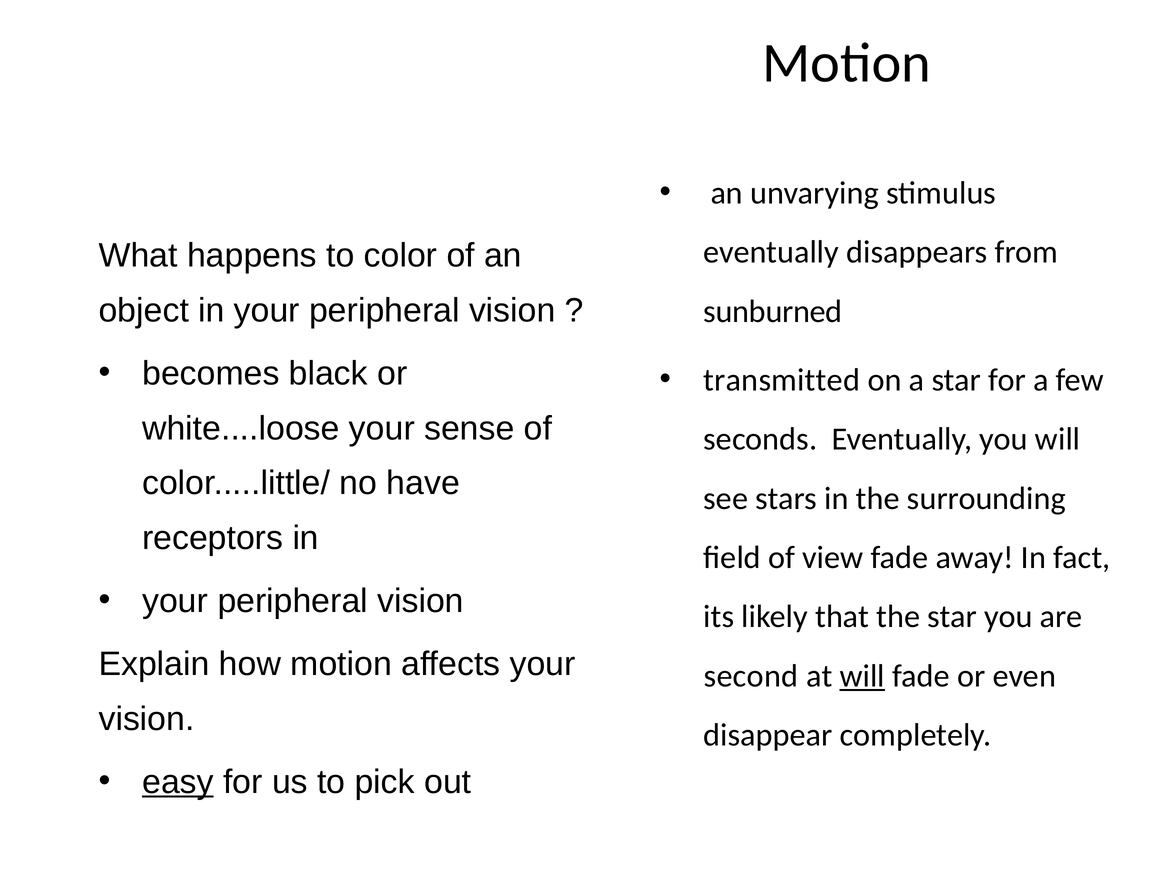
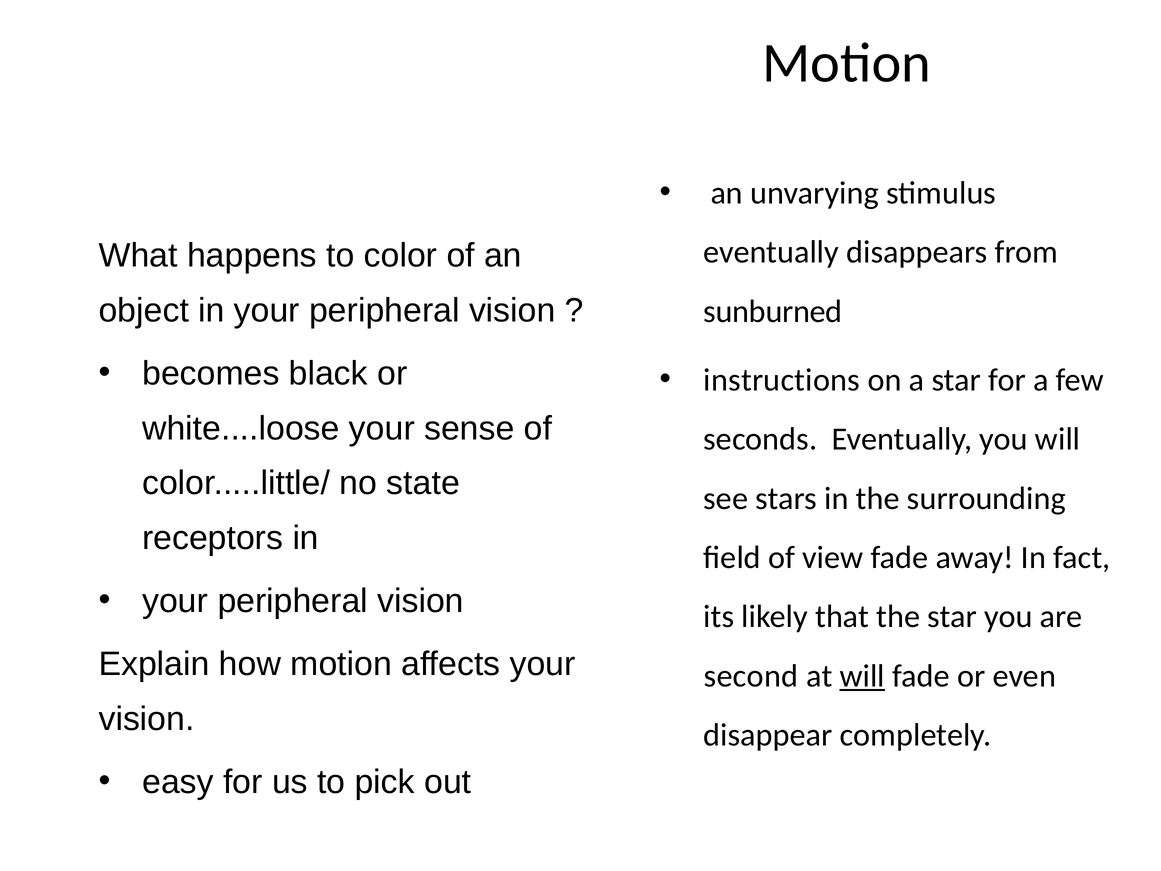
transmitted: transmitted -> instructions
have: have -> state
easy underline: present -> none
